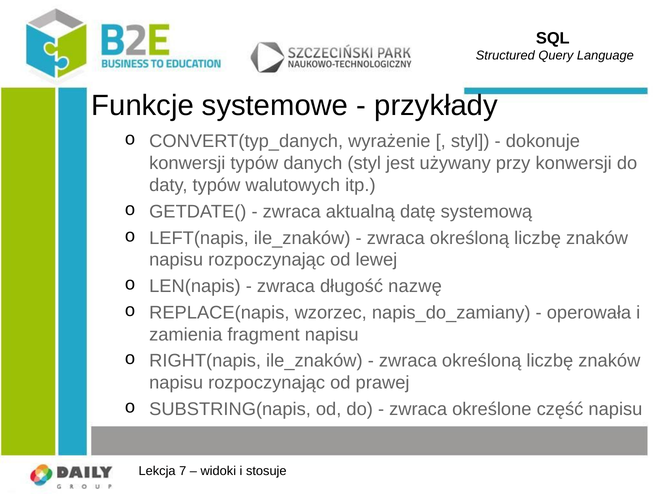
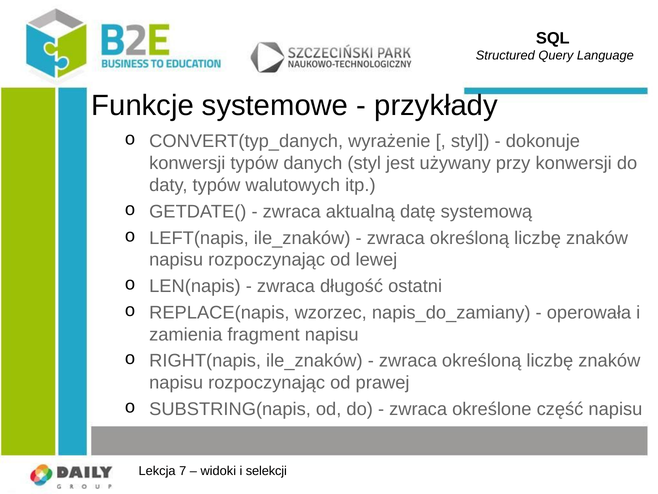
nazwę: nazwę -> ostatni
stosuje: stosuje -> selekcji
